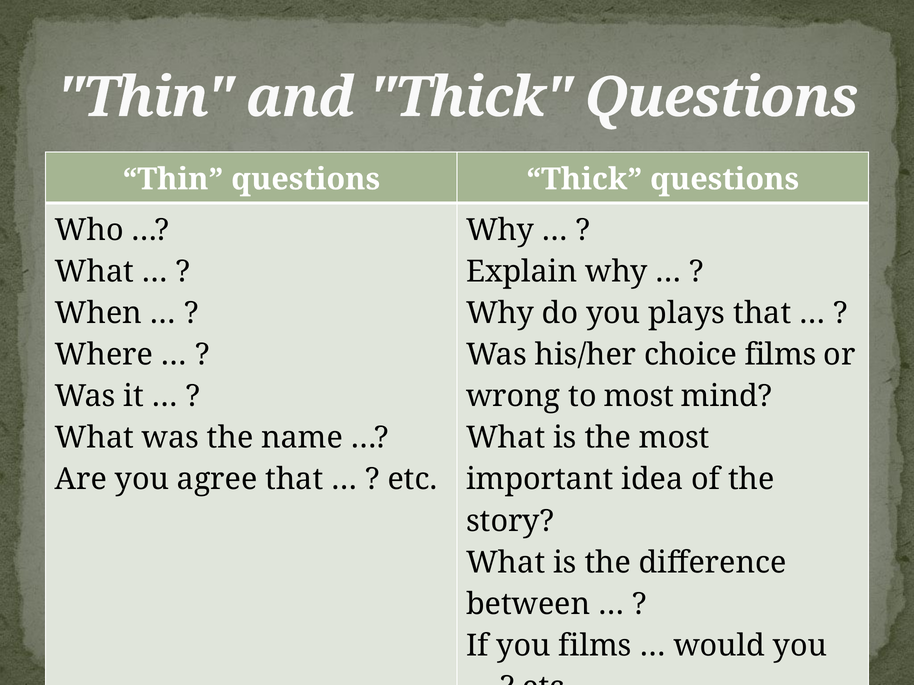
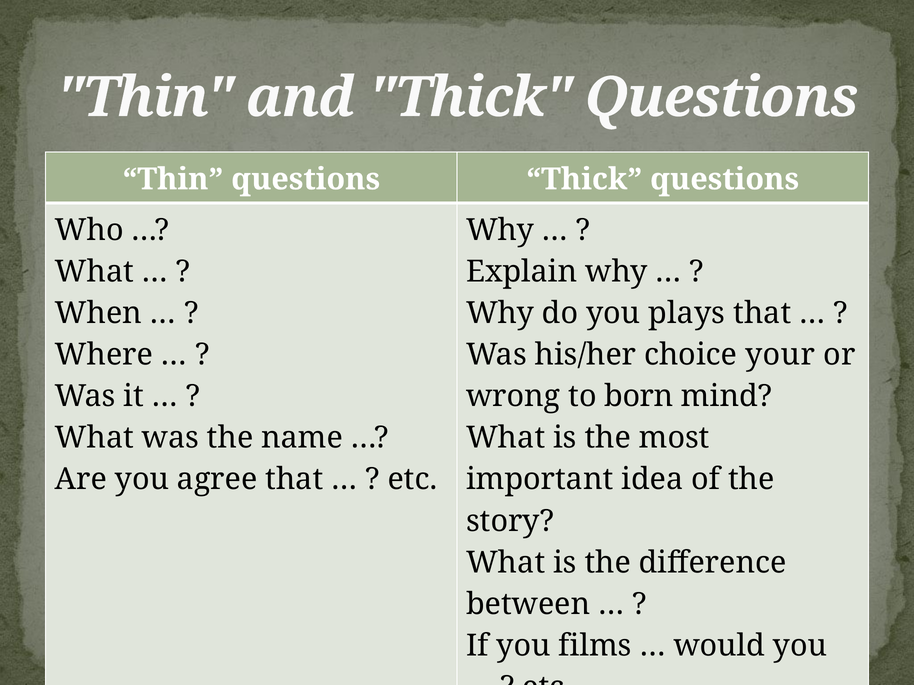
choice films: films -> your
to most: most -> born
